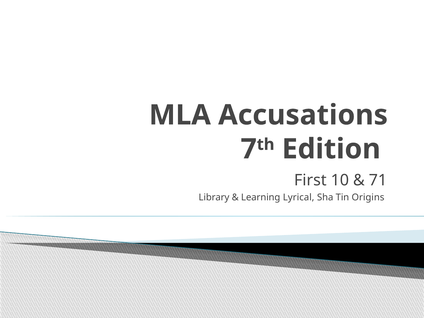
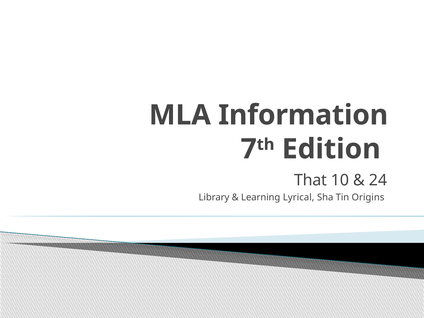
Accusations: Accusations -> Information
First: First -> That
71: 71 -> 24
